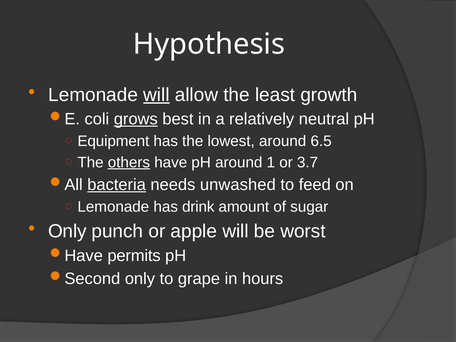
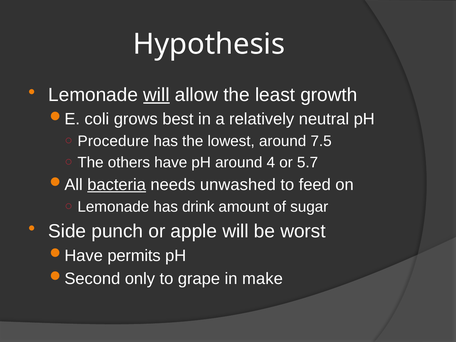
grows underline: present -> none
Equipment: Equipment -> Procedure
6.5: 6.5 -> 7.5
others underline: present -> none
1: 1 -> 4
3.7: 3.7 -> 5.7
Only at (67, 231): Only -> Side
hours: hours -> make
